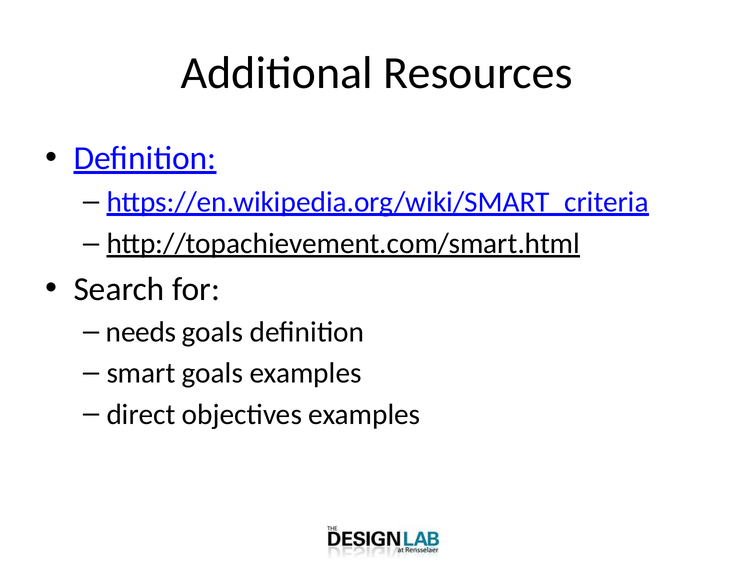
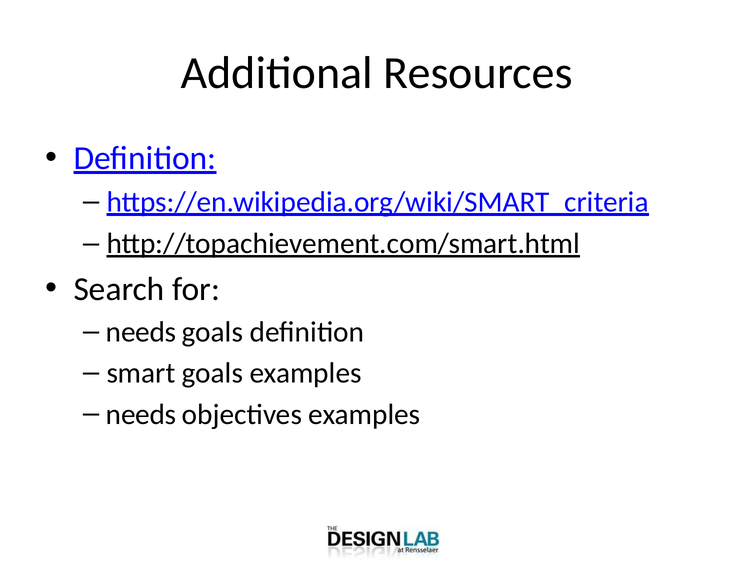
direct at (141, 415): direct -> needs
